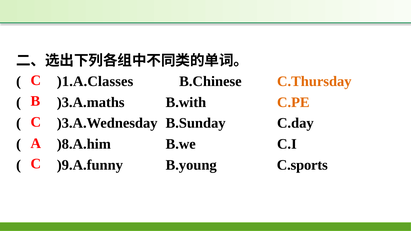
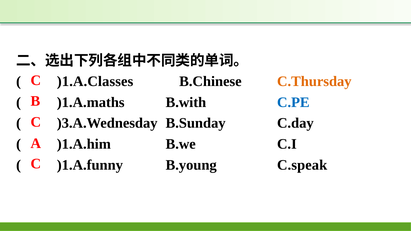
)3.A.maths: )3.A.maths -> )1.A.maths
C.PE colour: orange -> blue
)8.A.him: )8.A.him -> )1.A.him
)9.A.funny: )9.A.funny -> )1.A.funny
C.sports: C.sports -> C.speak
